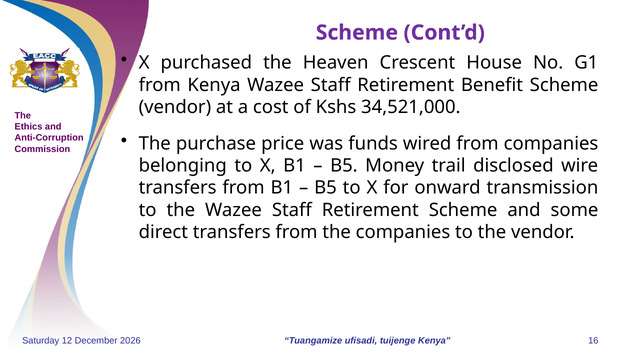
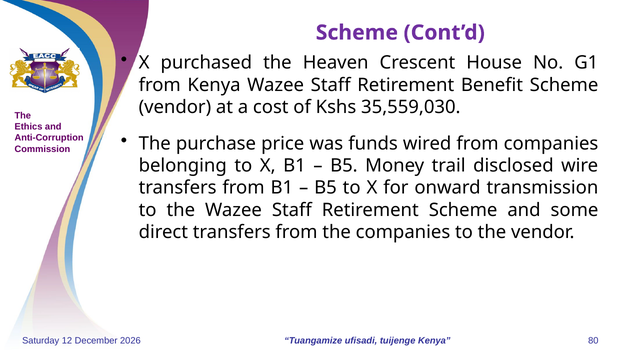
34,521,000: 34,521,000 -> 35,559,030
16: 16 -> 80
